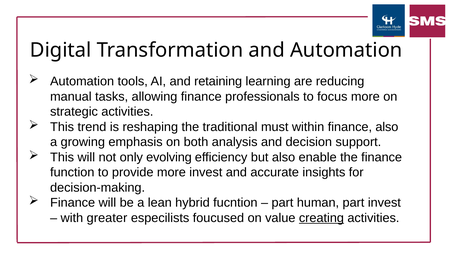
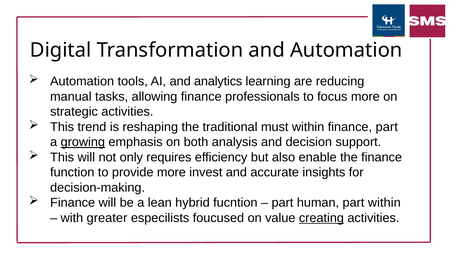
retaining: retaining -> analytics
finance also: also -> part
growing underline: none -> present
evolving: evolving -> requires
part invest: invest -> within
